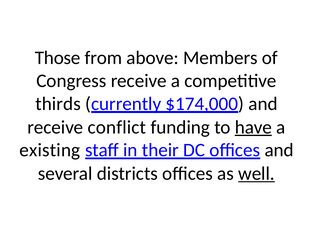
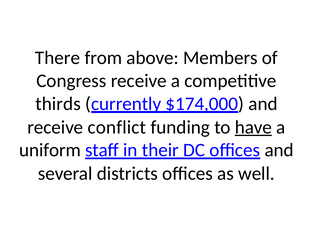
Those: Those -> There
existing: existing -> uniform
well underline: present -> none
